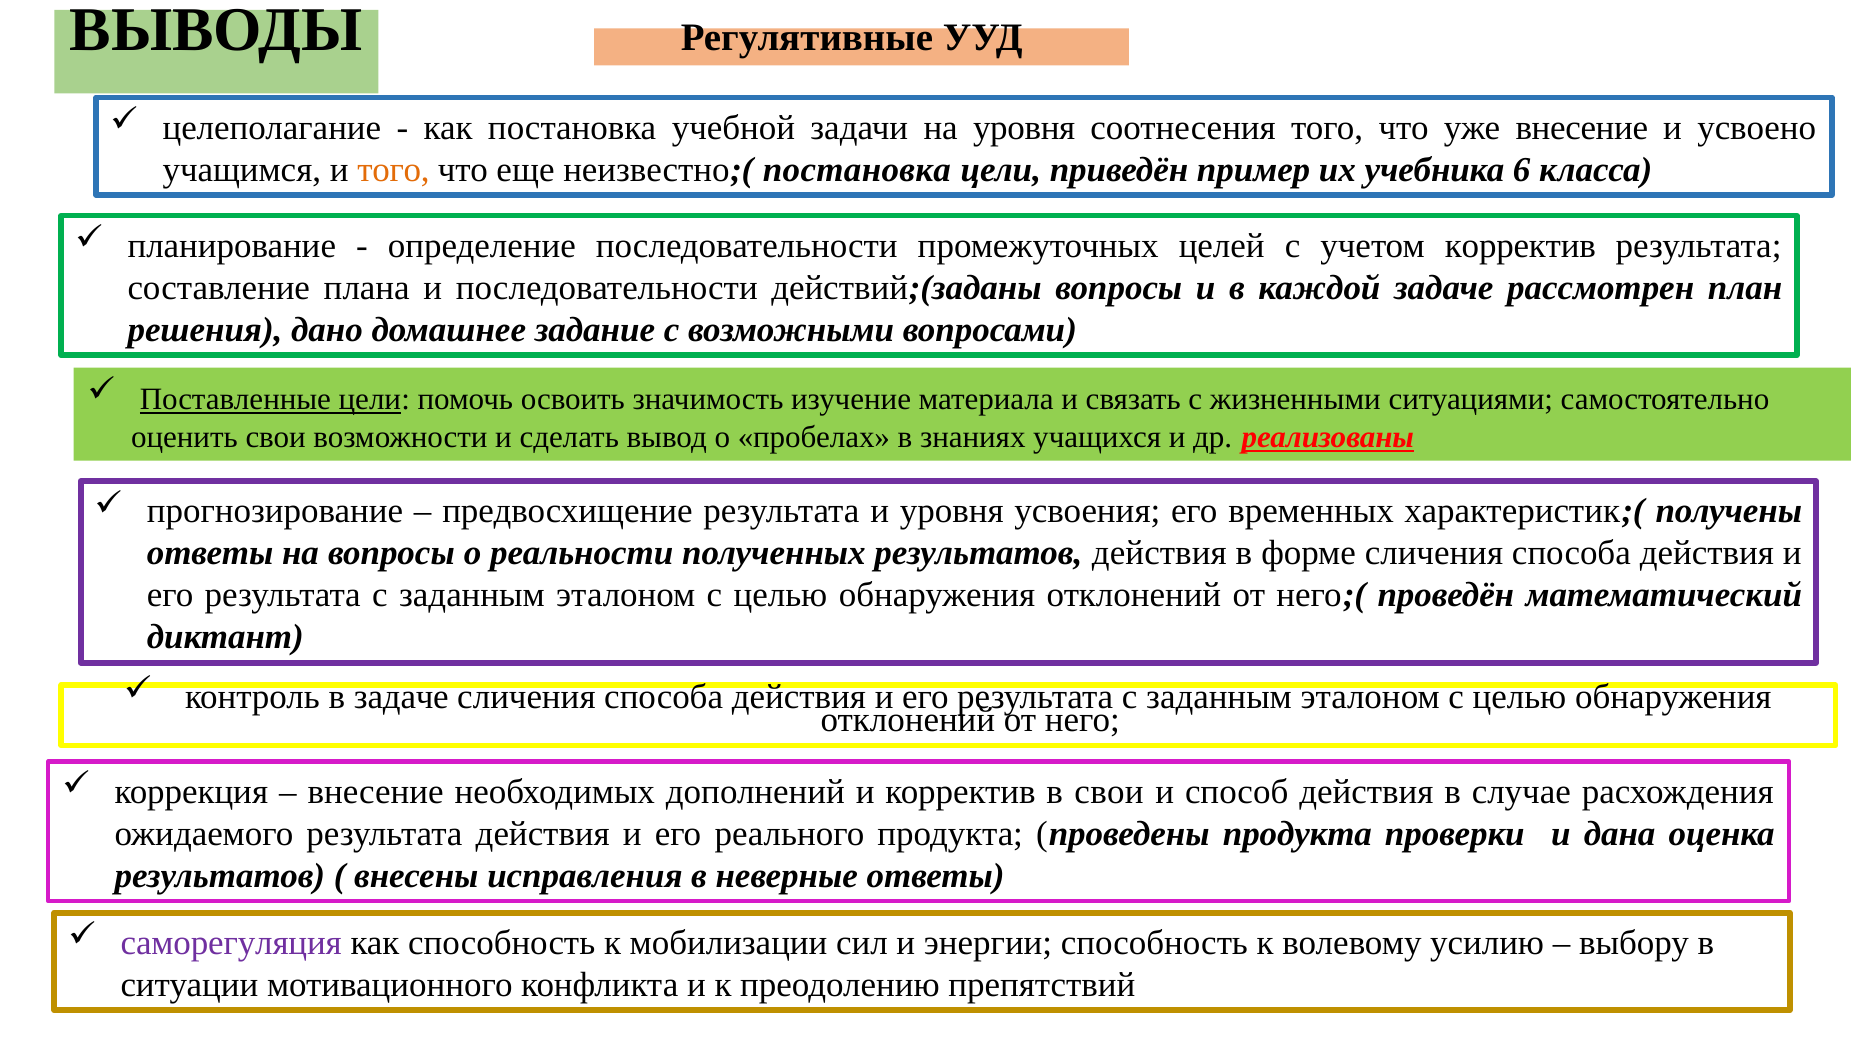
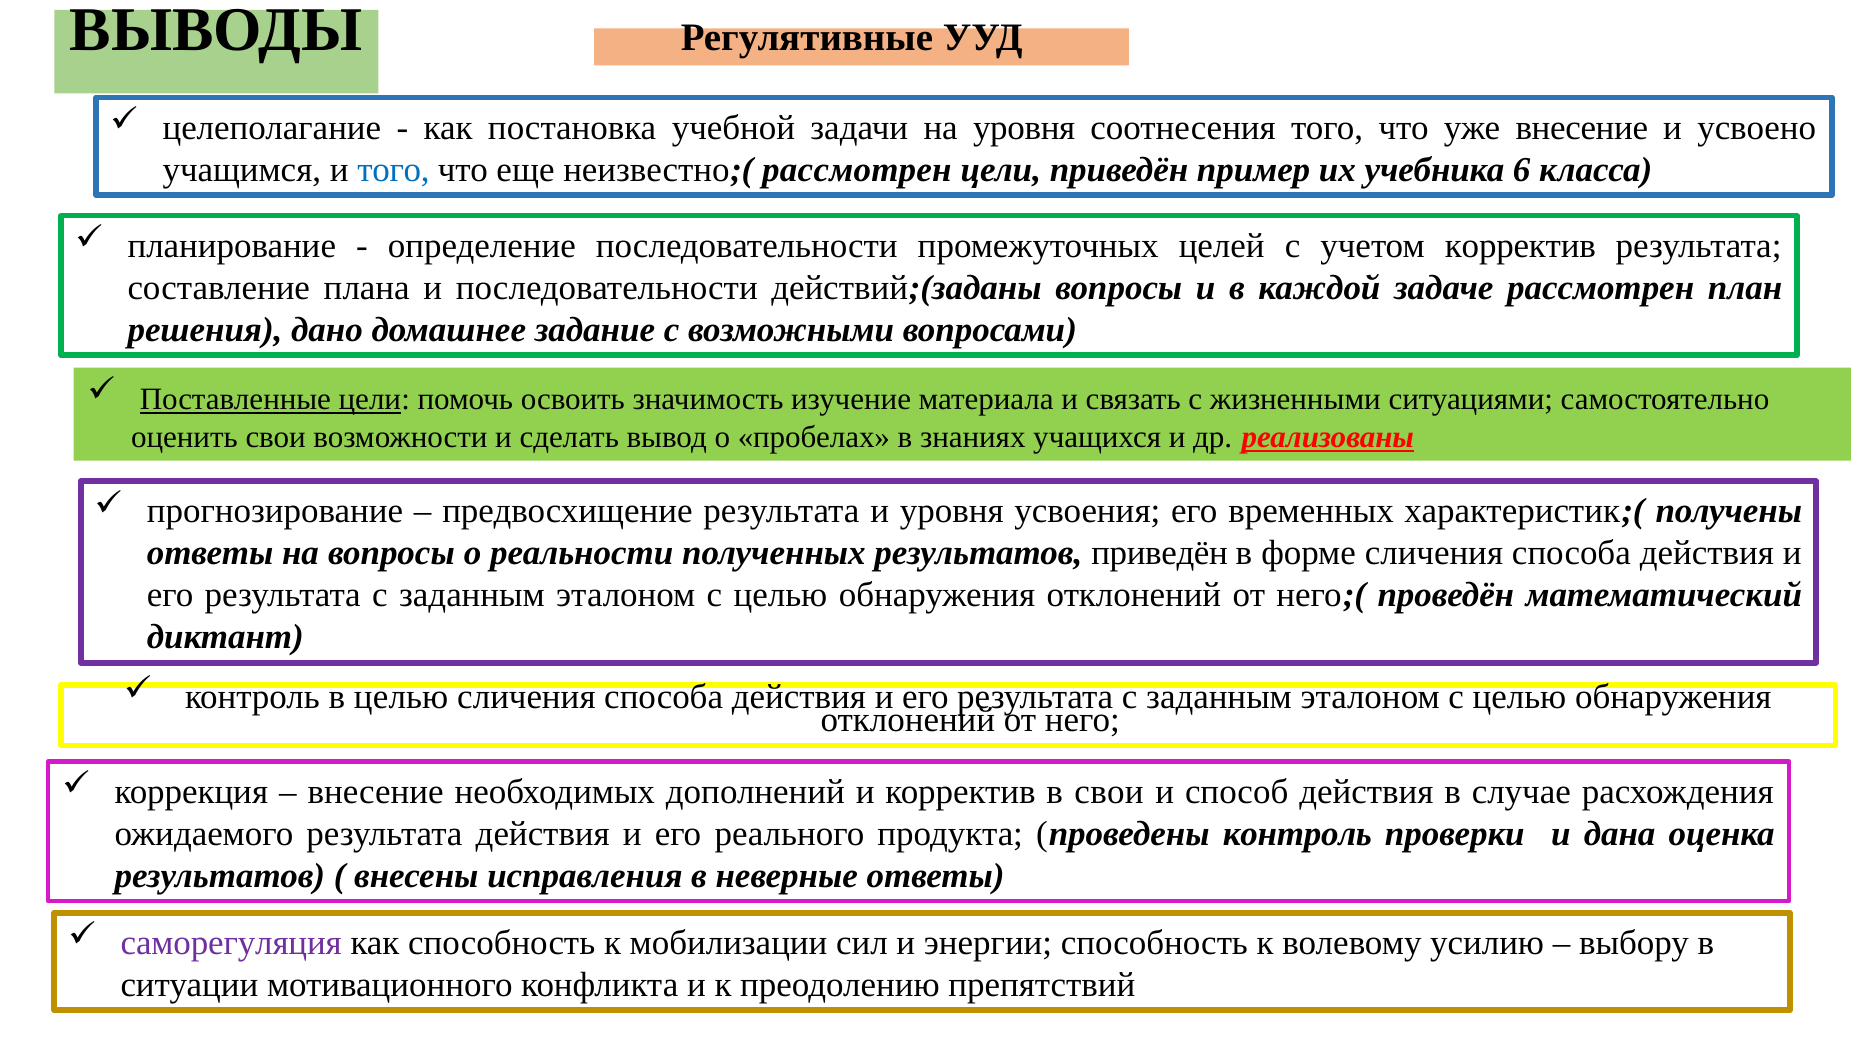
того at (393, 170) colour: orange -> blue
неизвестно;( постановка: постановка -> рассмотрен
результатов действия: действия -> приведён
в задаче: задаче -> целью
проведены продукта: продукта -> контроль
